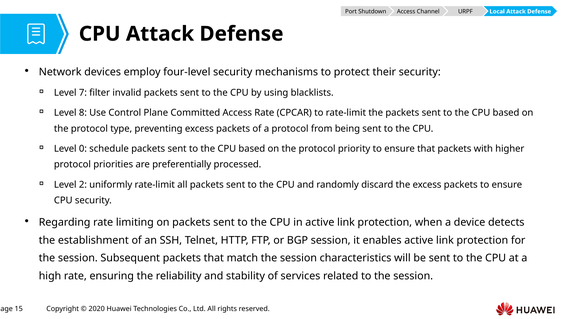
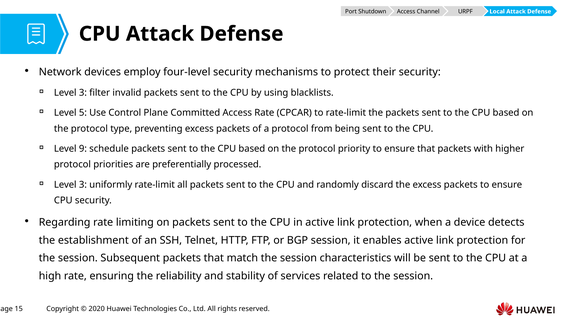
7 at (83, 93): 7 -> 3
8: 8 -> 5
0: 0 -> 9
2 at (83, 185): 2 -> 3
